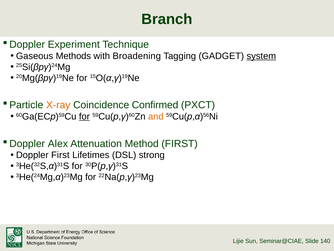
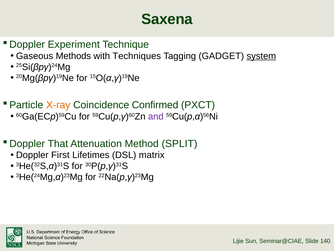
Branch: Branch -> Saxena
Broadening: Broadening -> Techniques
for at (84, 116) underline: present -> none
and colour: orange -> purple
Alex: Alex -> That
Method FIRST: FIRST -> SPLIT
strong: strong -> matrix
